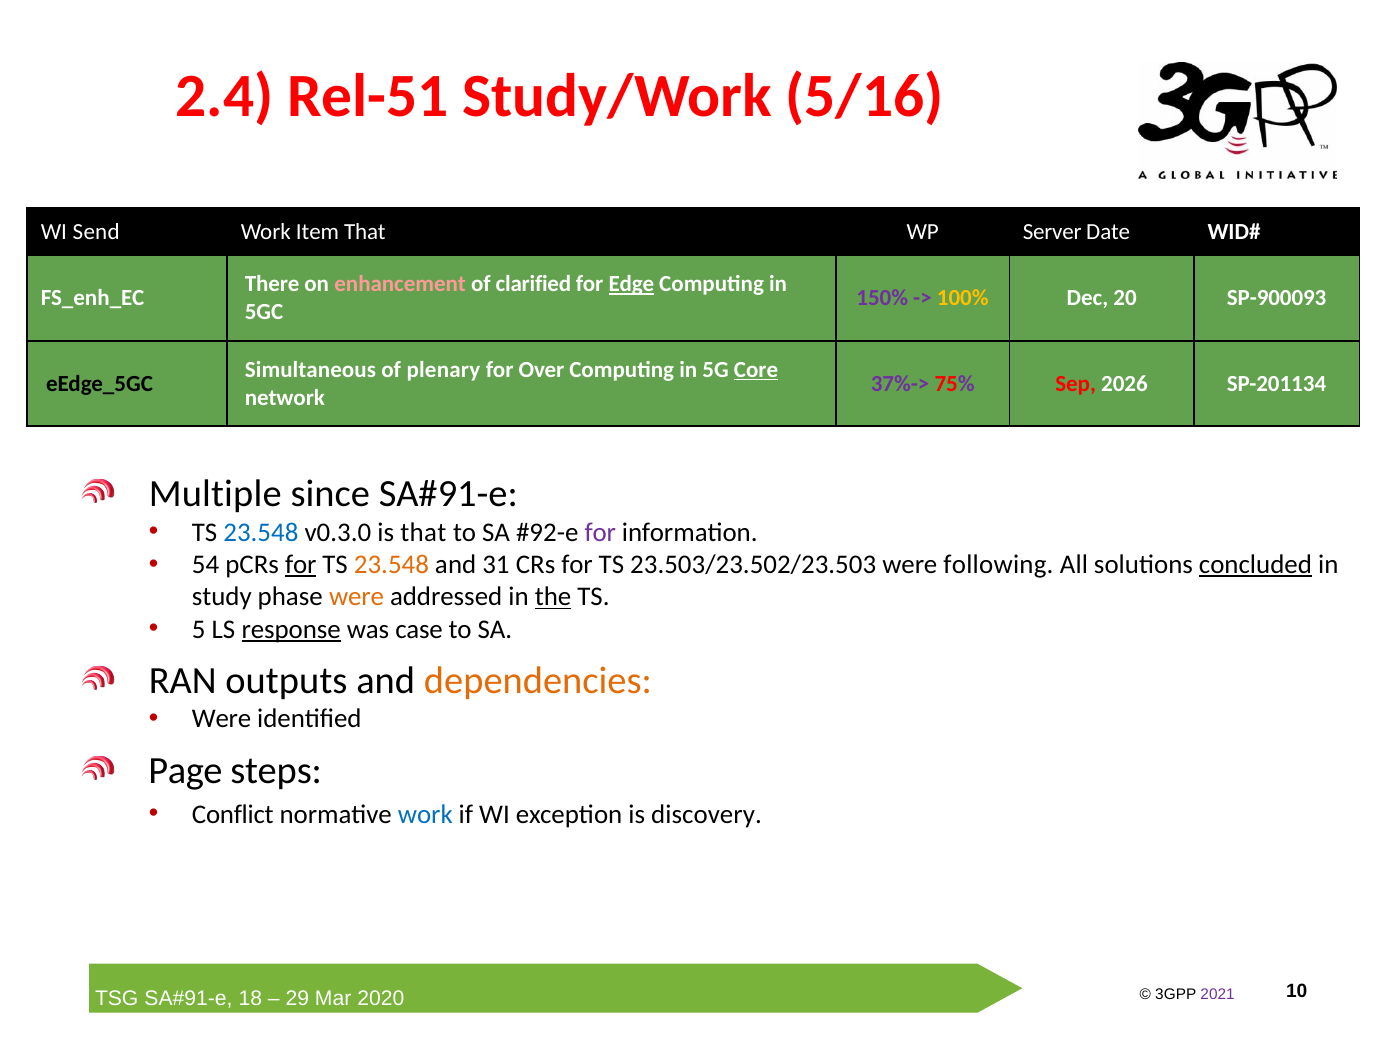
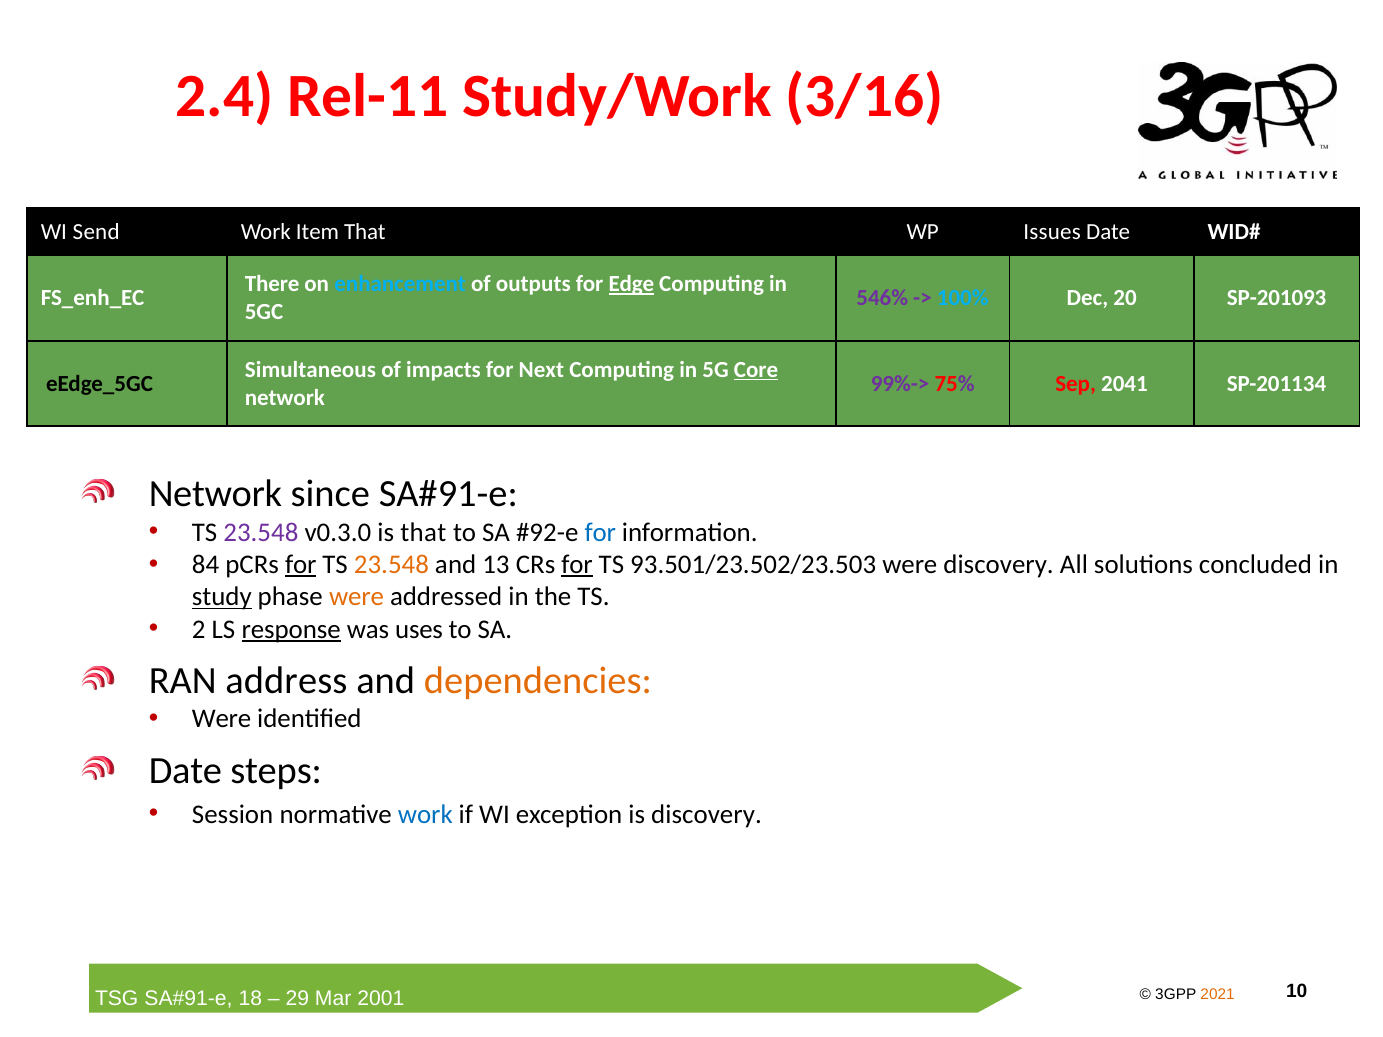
Rel-51: Rel-51 -> Rel-11
5/16: 5/16 -> 3/16
Server: Server -> Issues
enhancement colour: pink -> light blue
clarified: clarified -> outputs
150%: 150% -> 546%
100% colour: yellow -> light blue
SP-900093: SP-900093 -> SP-201093
plenary: plenary -> impacts
Over: Over -> Next
37%->: 37%-> -> 99%->
2026: 2026 -> 2041
Multiple at (215, 494): Multiple -> Network
23.548 at (261, 532) colour: blue -> purple
for at (600, 532) colour: purple -> blue
54: 54 -> 84
31: 31 -> 13
for at (577, 565) underline: none -> present
23.503/23.502/23.503: 23.503/23.502/23.503 -> 93.501/23.502/23.503
were following: following -> discovery
concluded underline: present -> none
study underline: none -> present
the underline: present -> none
5: 5 -> 2
case: case -> uses
outputs: outputs -> address
Page at (185, 771): Page -> Date
Conflict: Conflict -> Session
2021 colour: purple -> orange
2020: 2020 -> 2001
